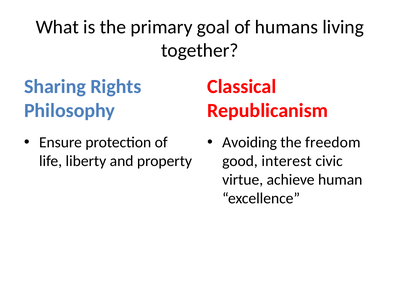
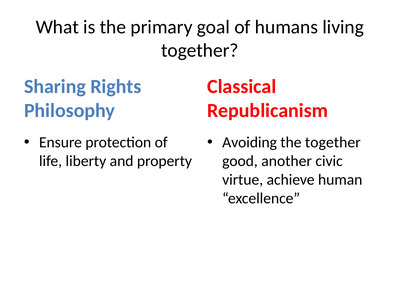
the freedom: freedom -> together
interest: interest -> another
